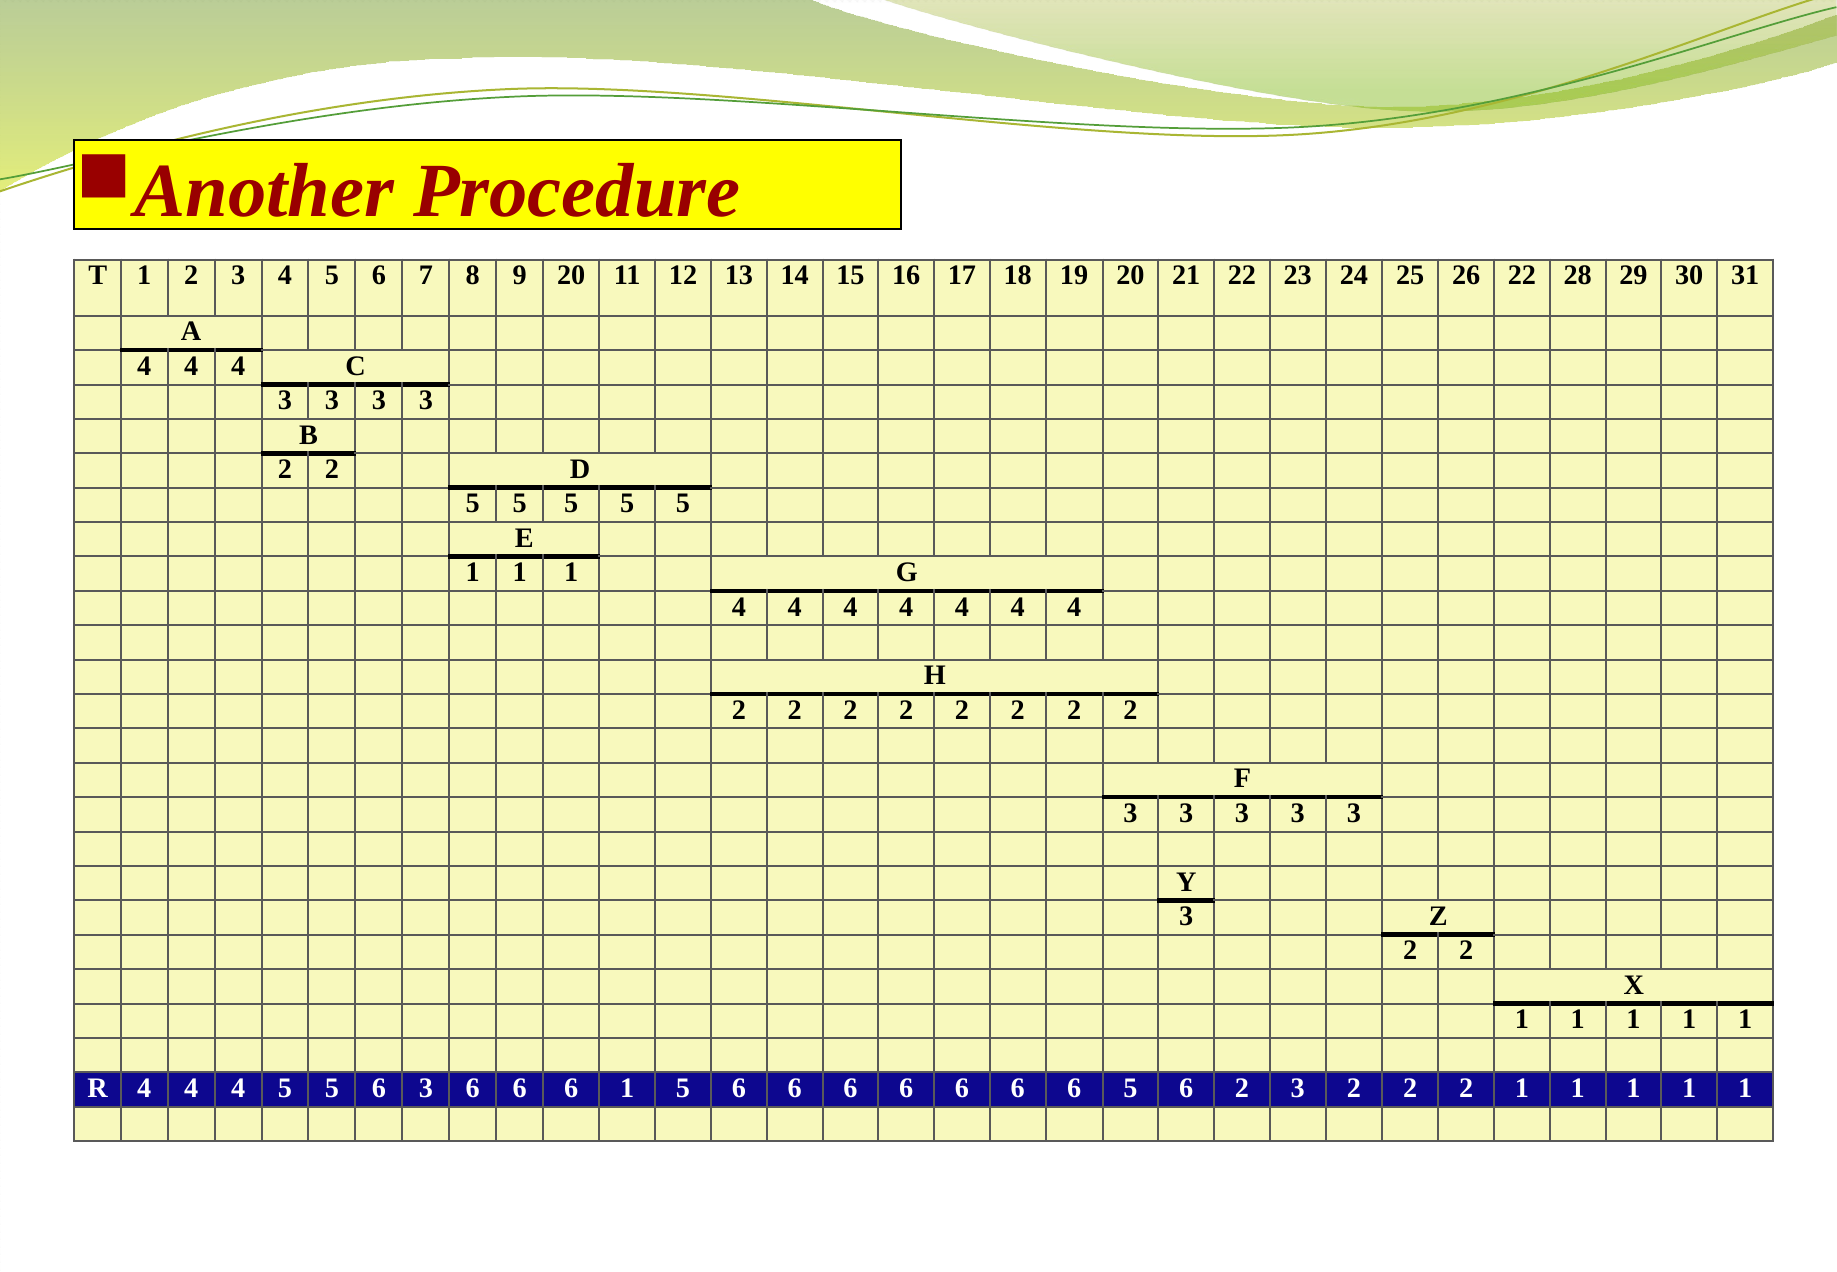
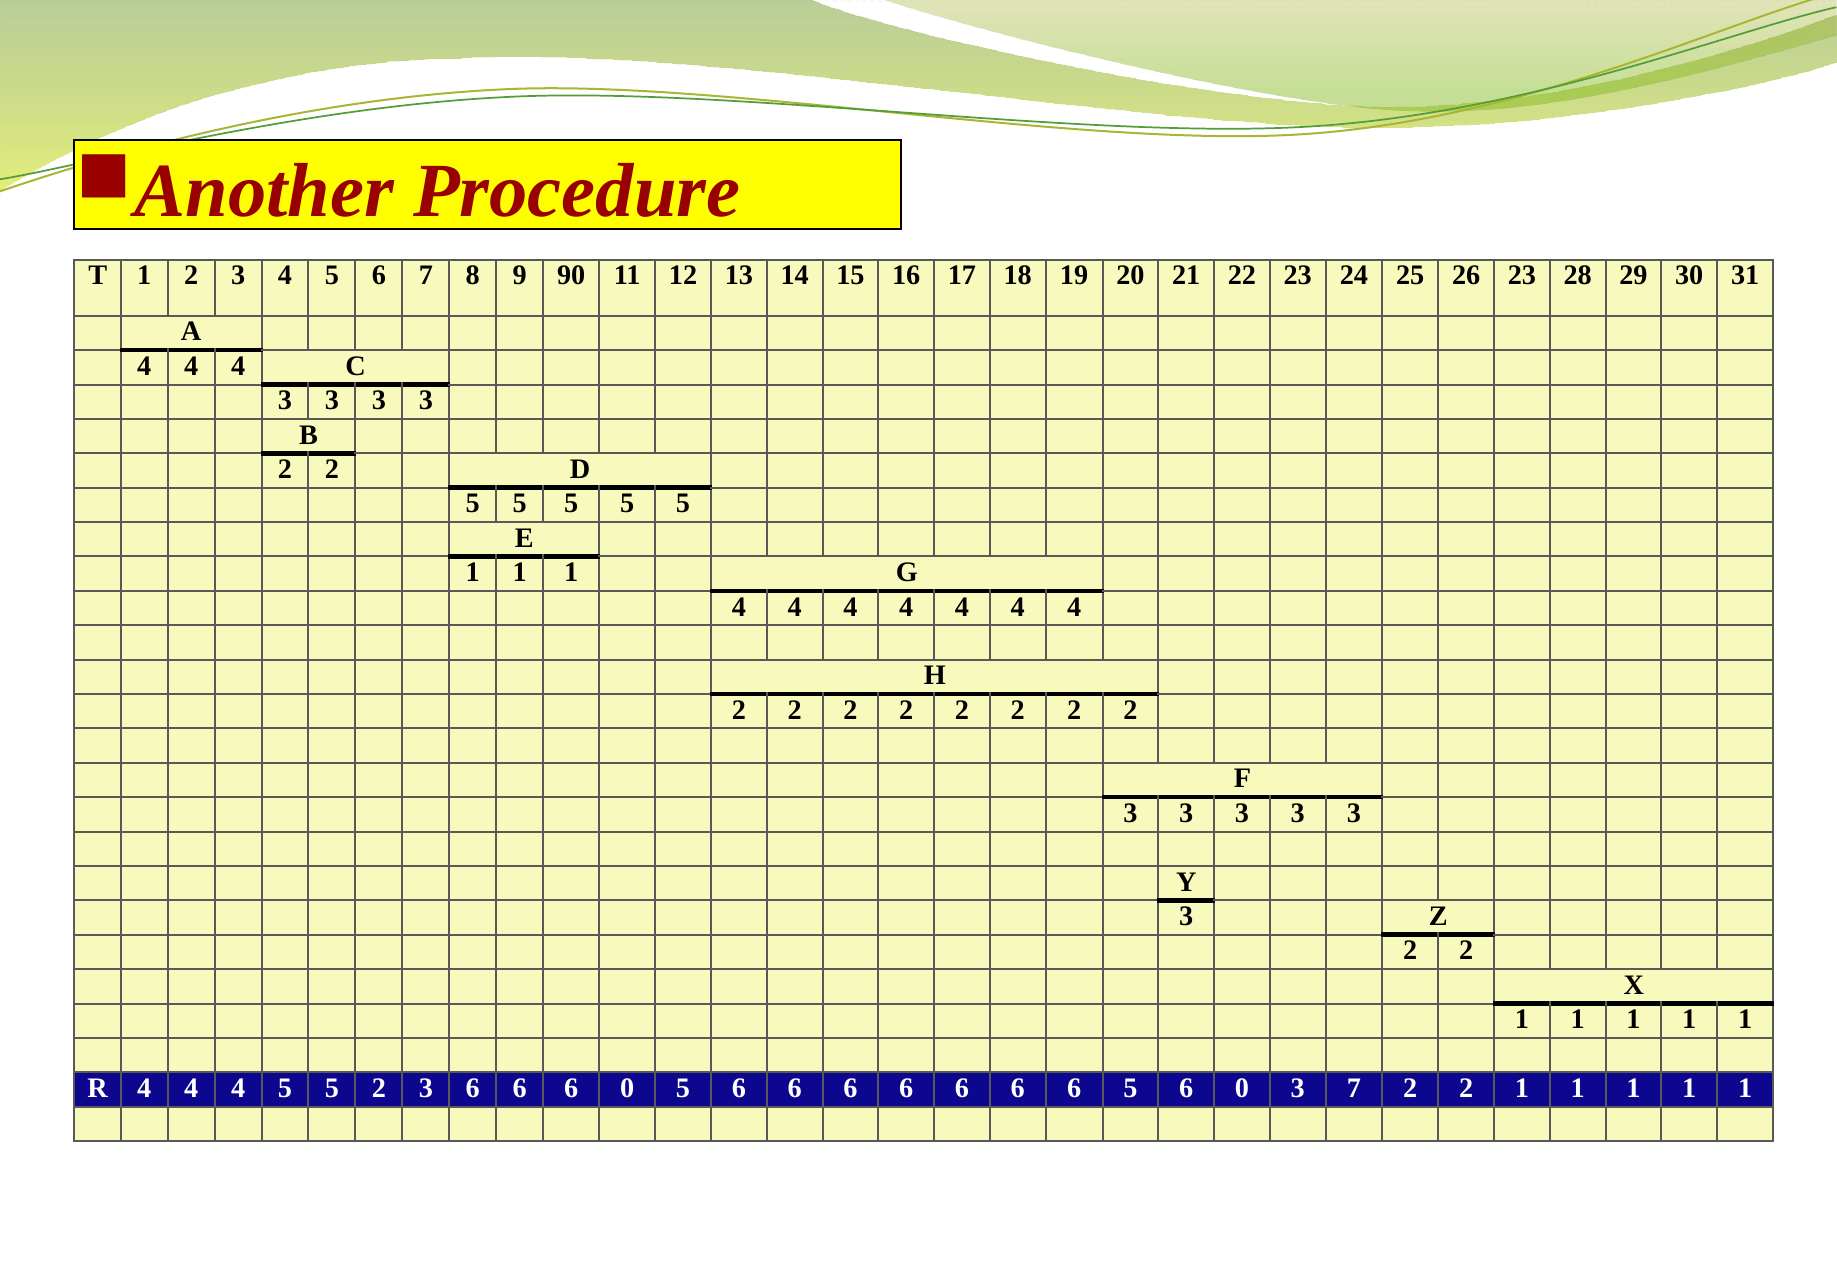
9 20: 20 -> 90
26 22: 22 -> 23
5 5 6: 6 -> 2
6 6 1: 1 -> 0
5 6 2: 2 -> 0
3 2: 2 -> 7
